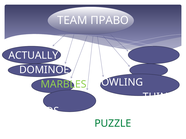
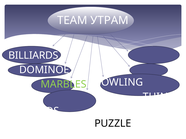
ПРАВО: ПРАВО -> УТРАМ
ACTUALLY at (33, 56): ACTUALLY -> BILLIARDS
PUZZLE colour: green -> black
